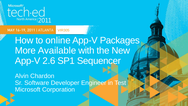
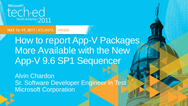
online: online -> report
2.6: 2.6 -> 9.6
